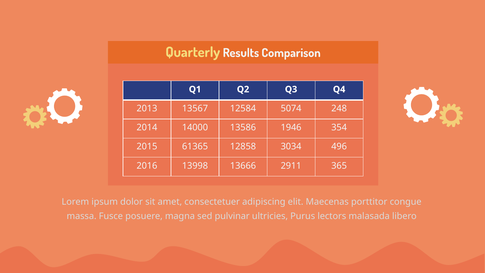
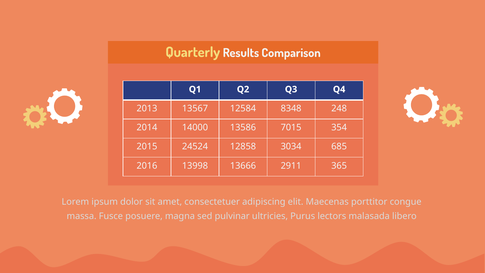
5074: 5074 -> 8348
1946: 1946 -> 7015
61365: 61365 -> 24524
496: 496 -> 685
